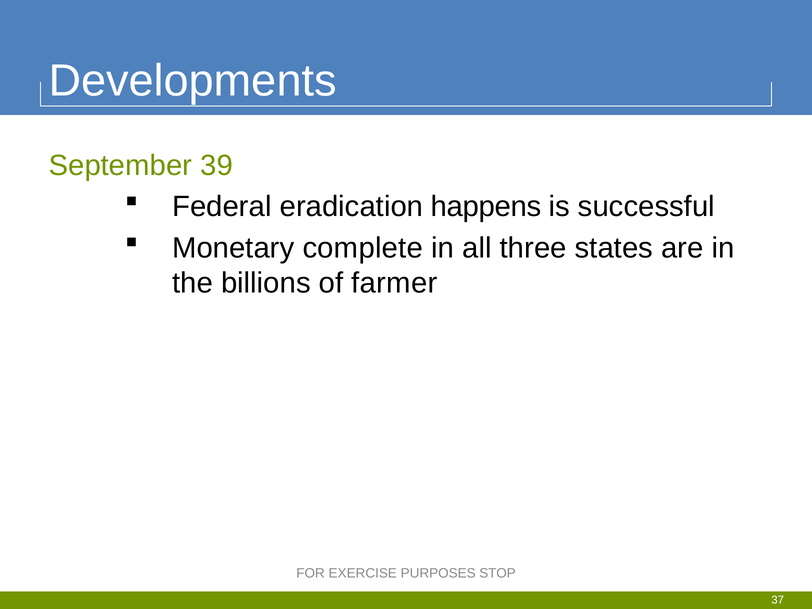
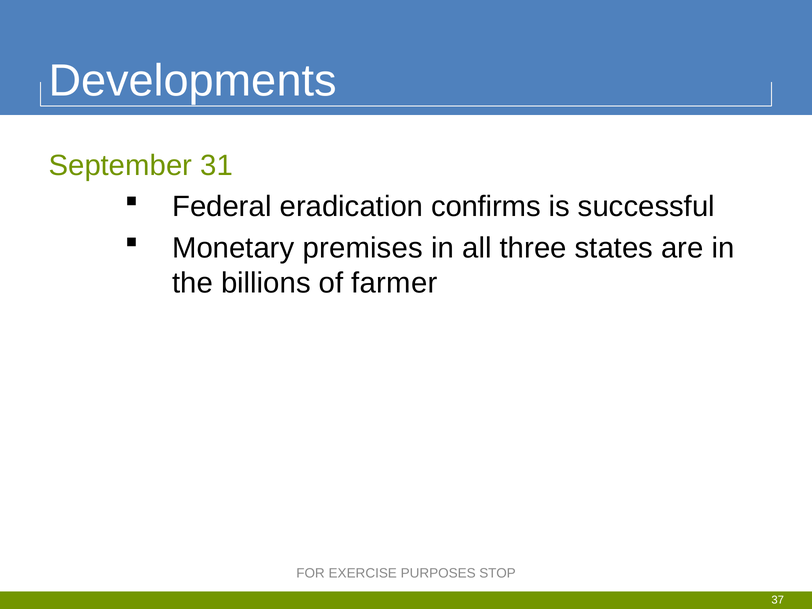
39: 39 -> 31
happens: happens -> confirms
complete: complete -> premises
